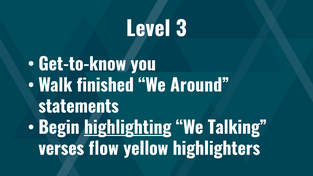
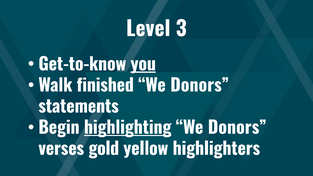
you underline: none -> present
Around at (200, 86): Around -> Donors
Talking at (237, 128): Talking -> Donors
flow: flow -> gold
